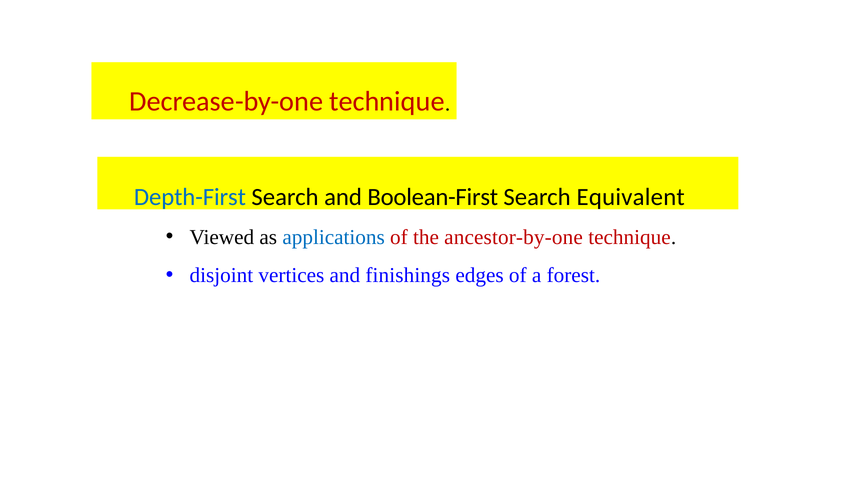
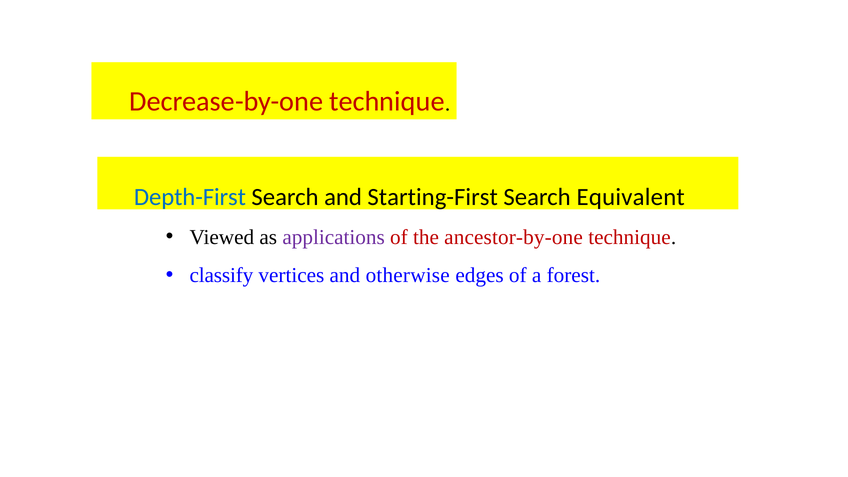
Boolean-First: Boolean-First -> Starting-First
applications colour: blue -> purple
disjoint: disjoint -> classify
finishings: finishings -> otherwise
